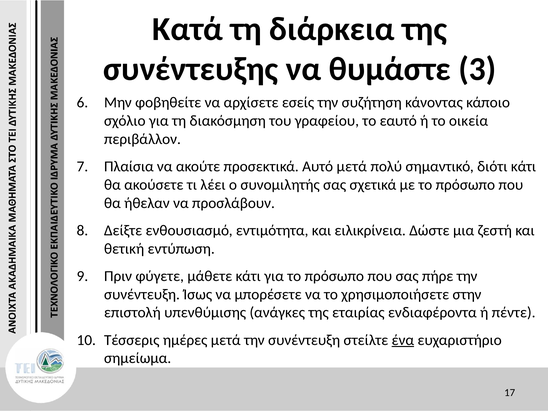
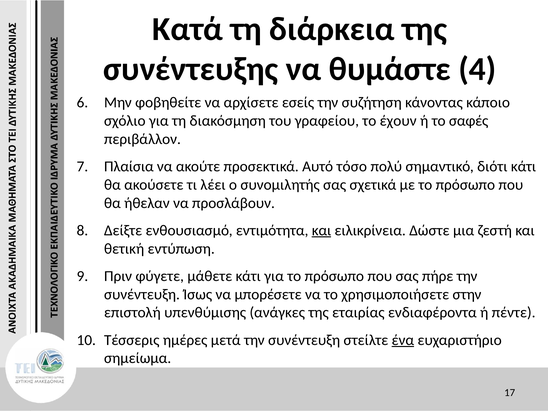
3: 3 -> 4
εαυτό: εαυτό -> έχουν
οικεία: οικεία -> σαφές
Αυτό μετά: μετά -> τόσο
και at (322, 230) underline: none -> present
